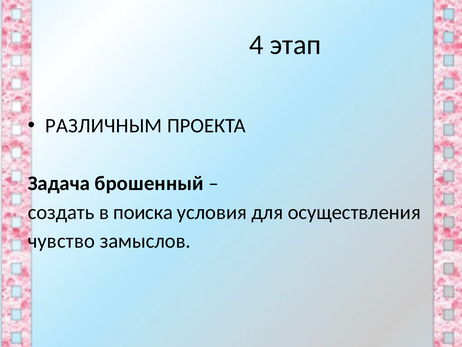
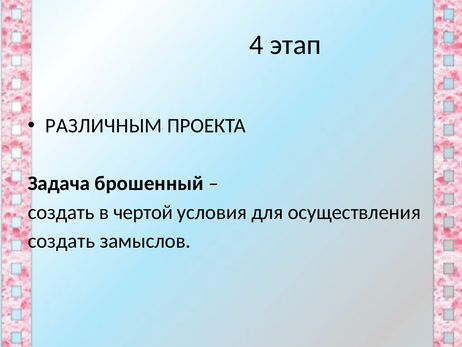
поиска: поиска -> чертой
чувство at (61, 241): чувство -> создать
